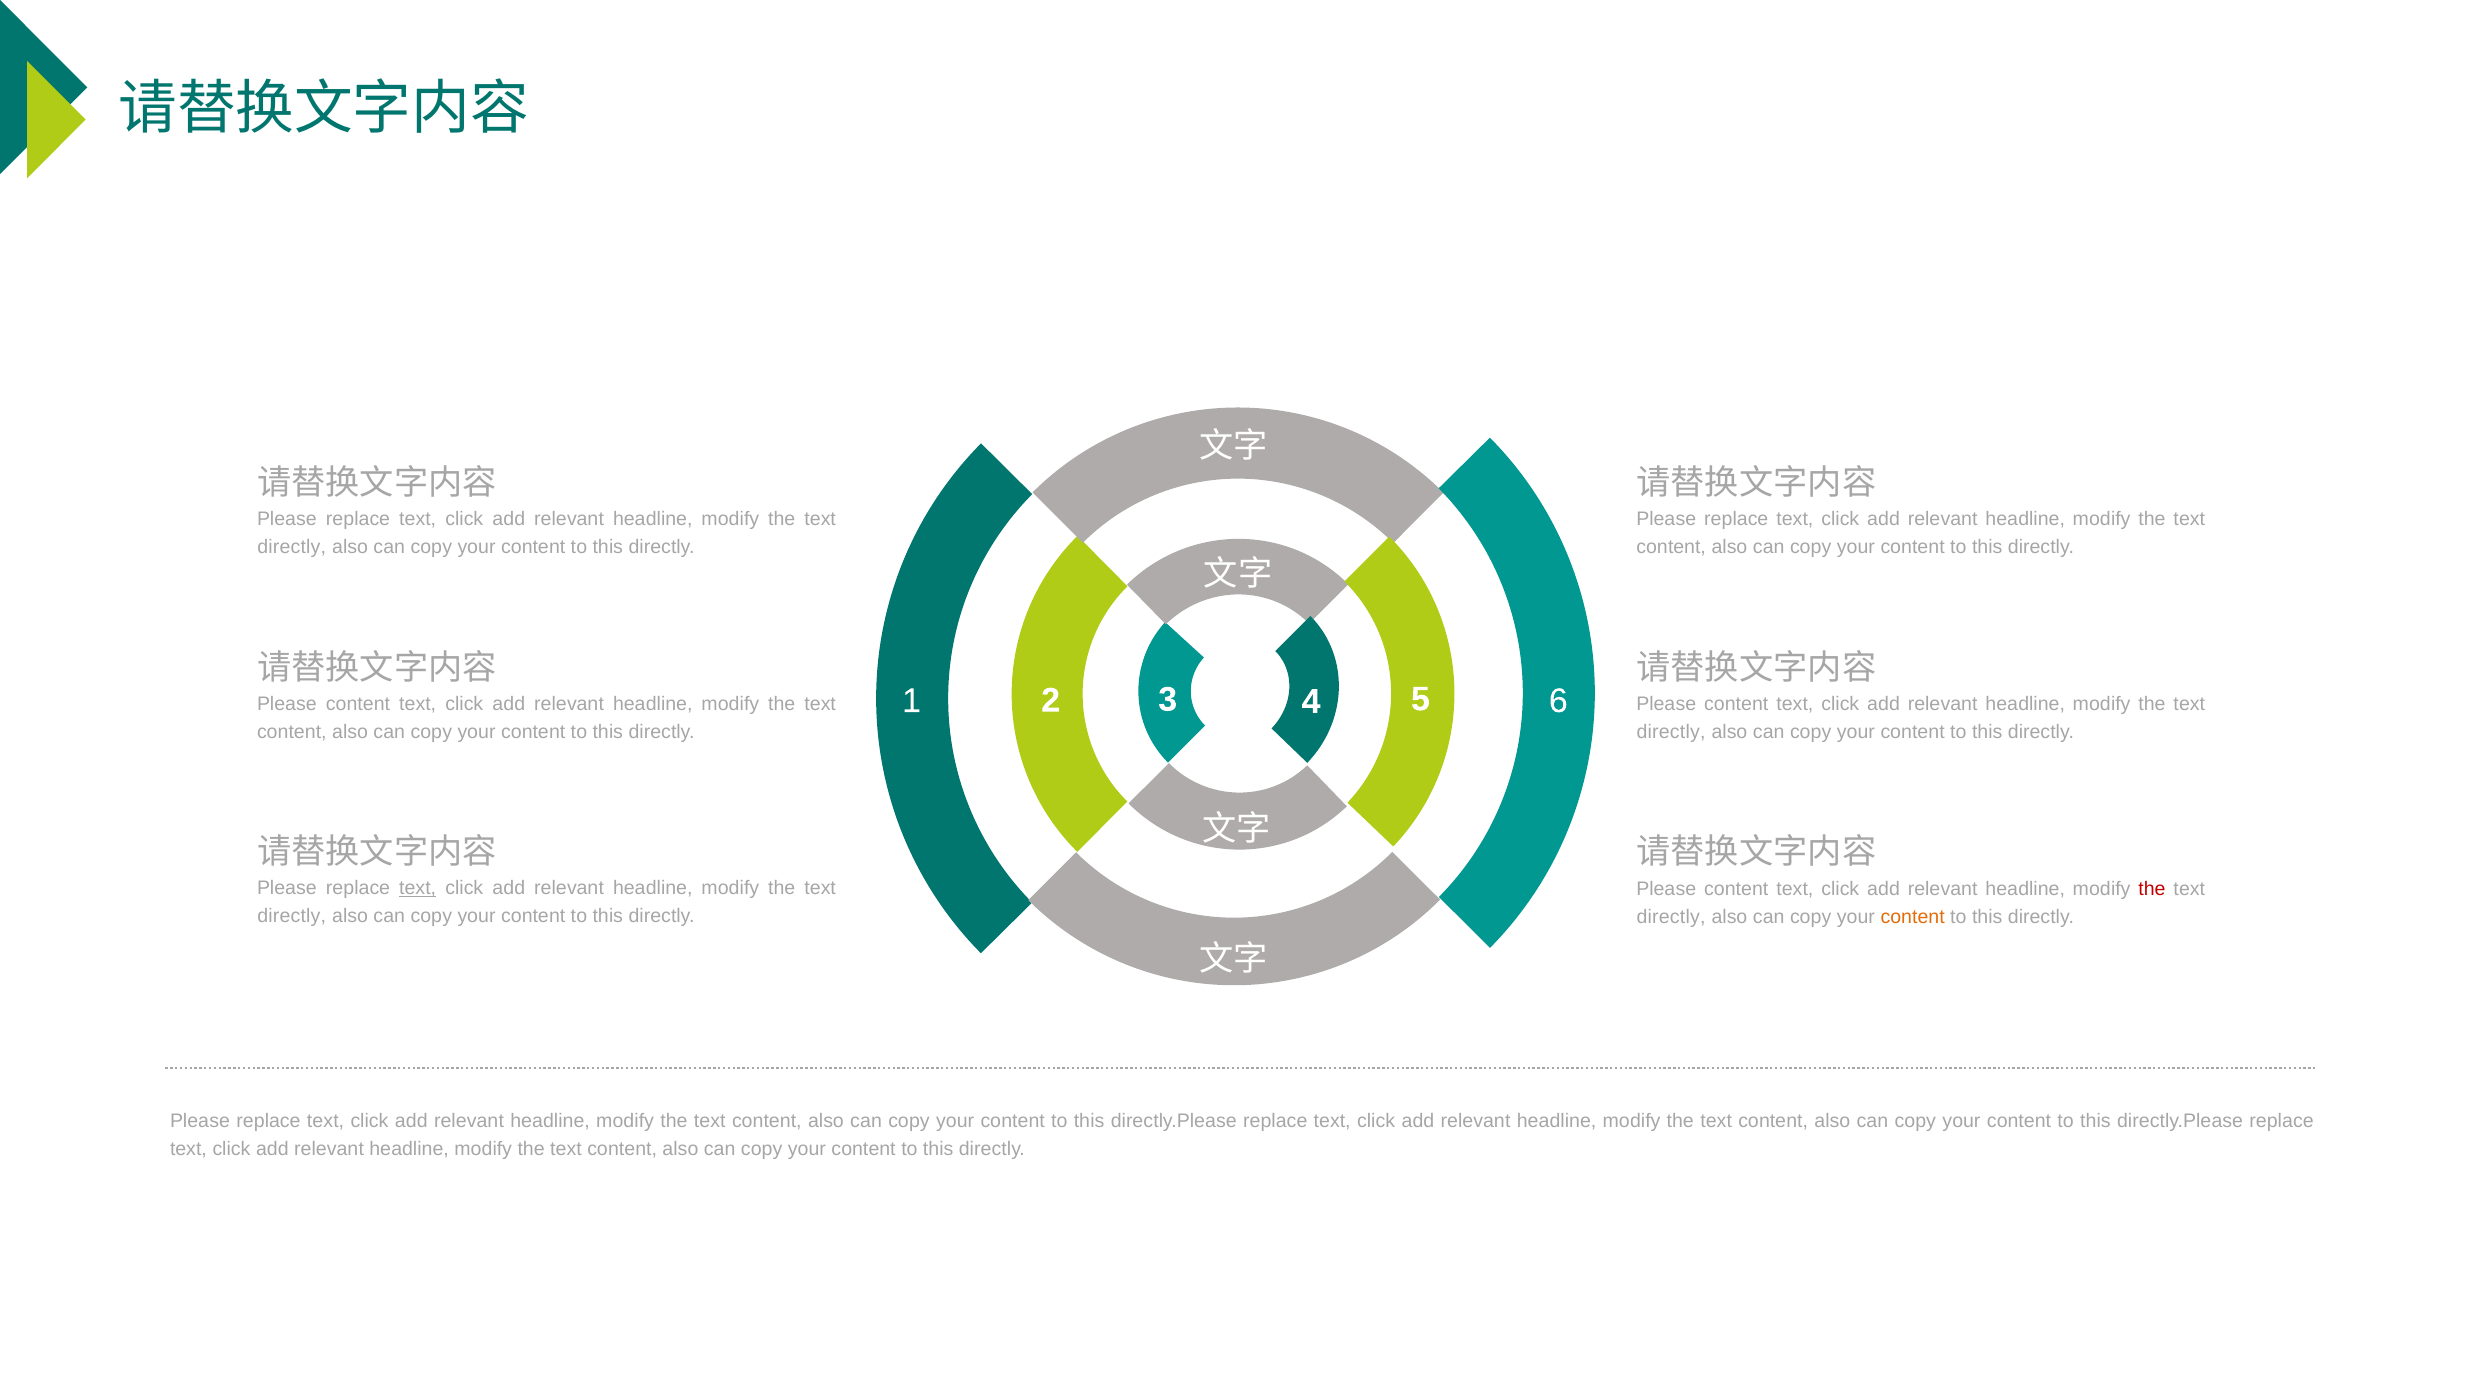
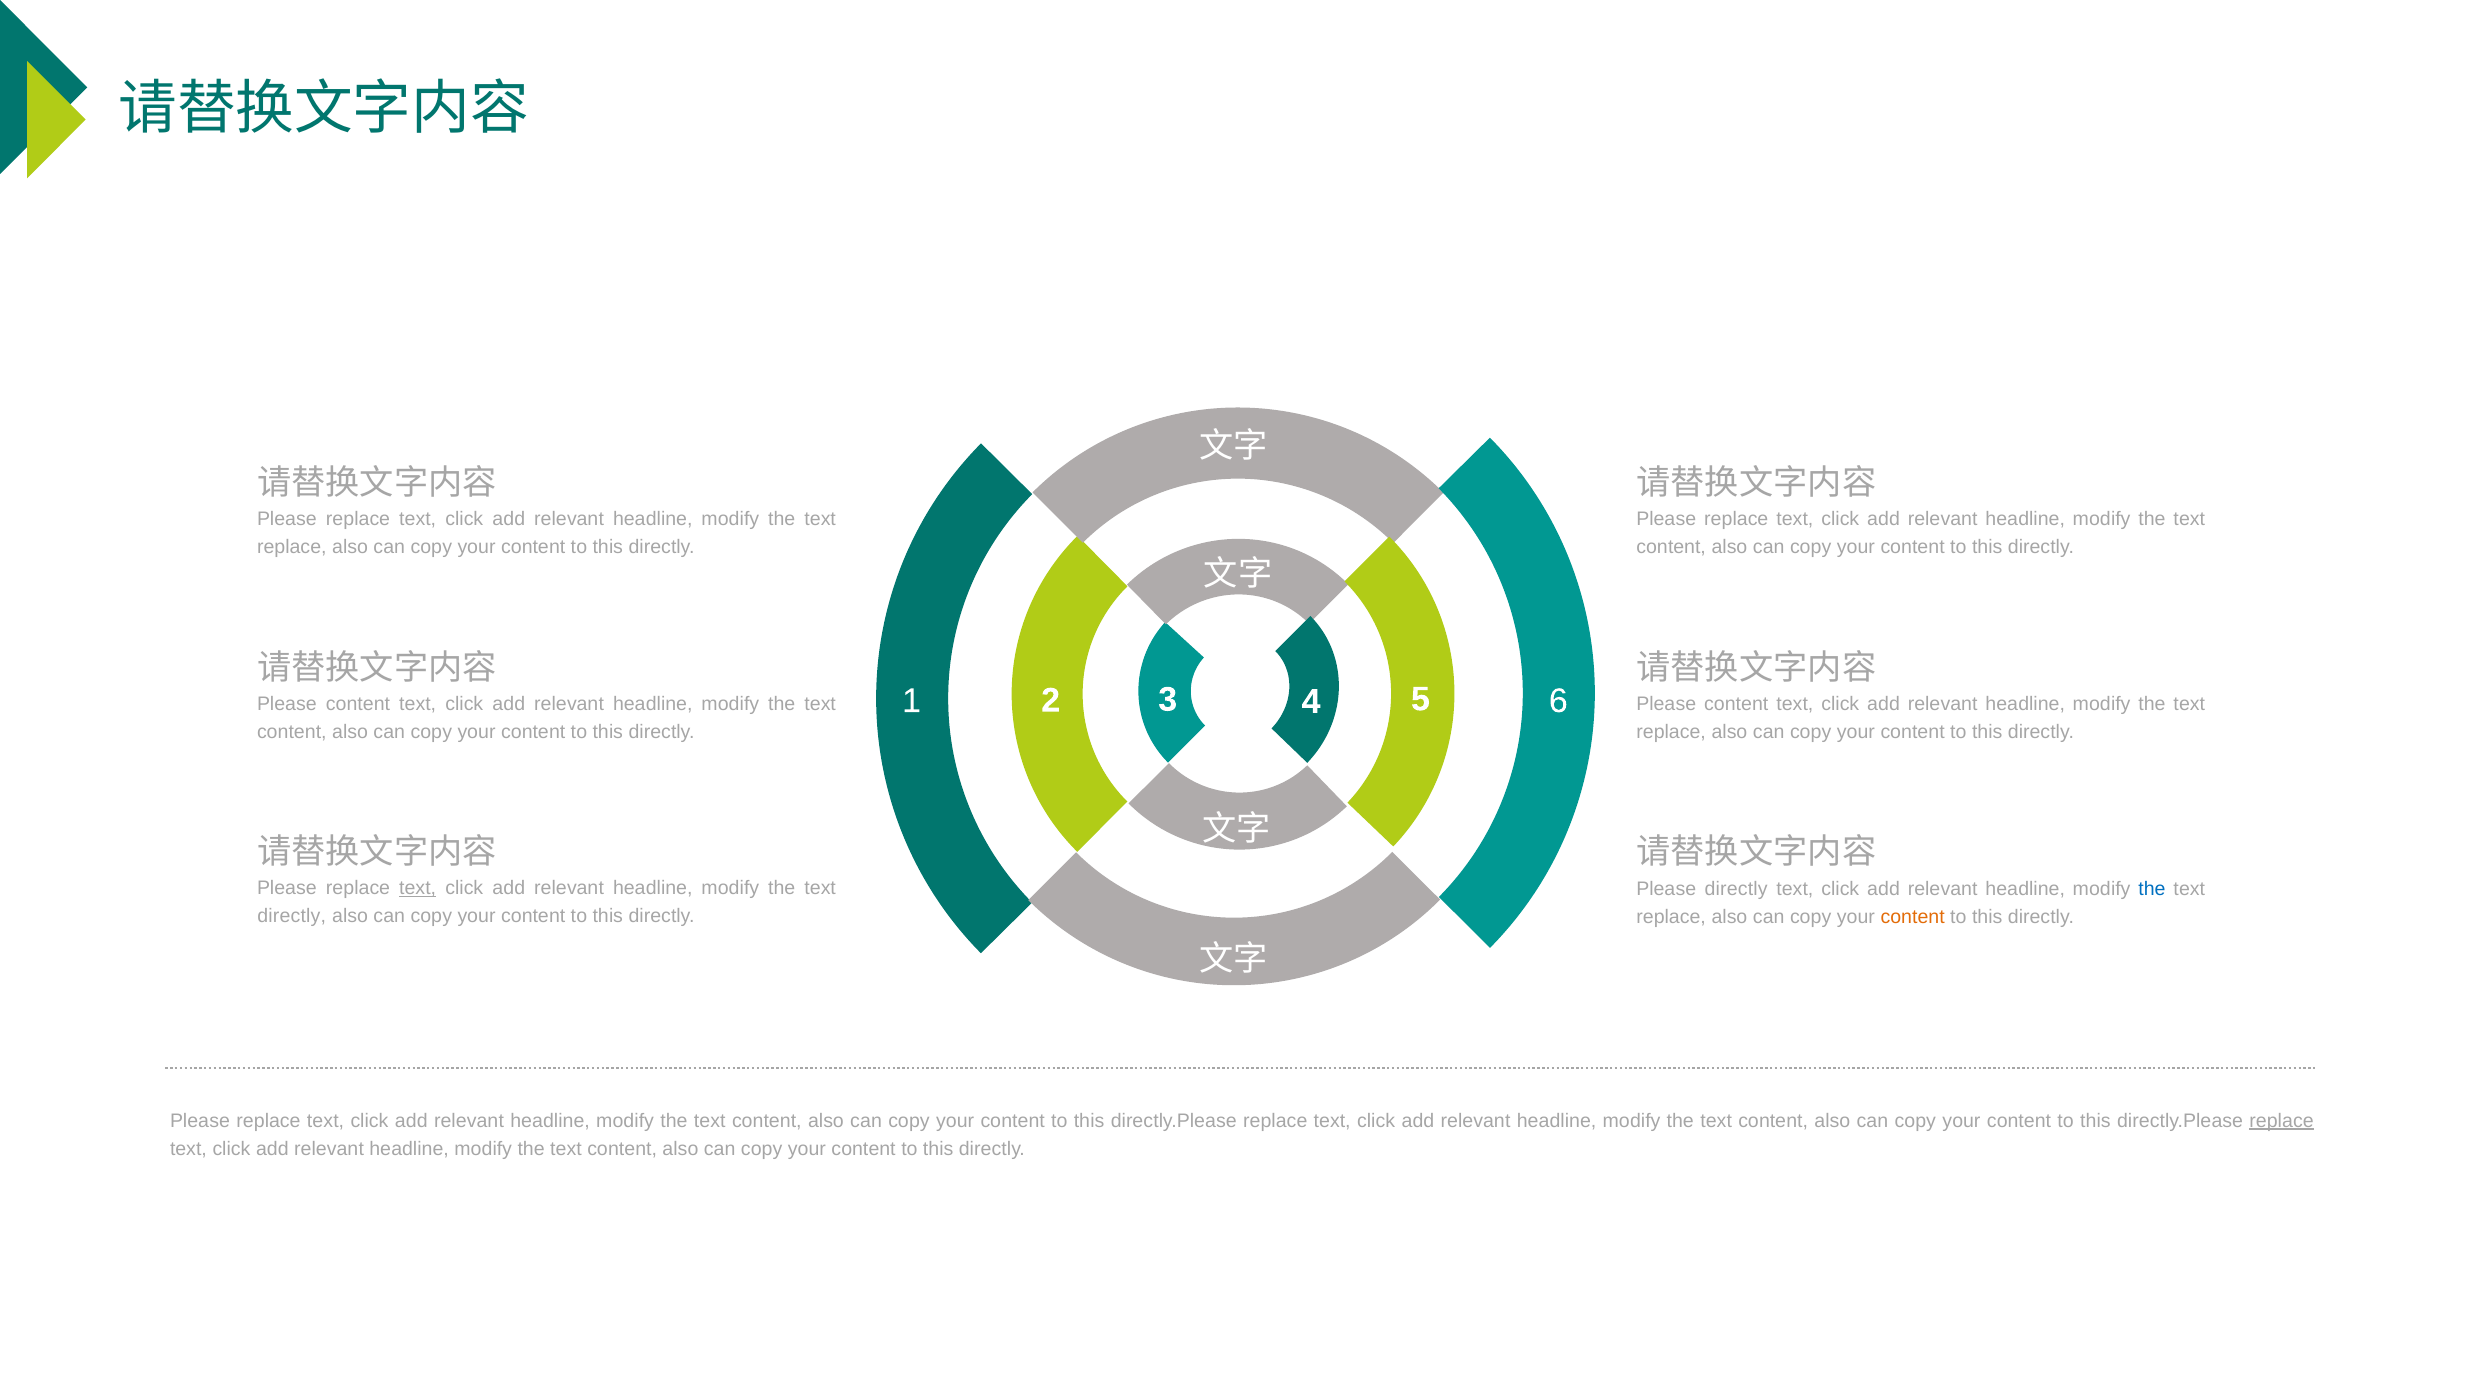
directly at (292, 547): directly -> replace
directly at (1671, 732): directly -> replace
content at (1736, 888): content -> directly
the at (2152, 888) colour: red -> blue
directly at (1671, 916): directly -> replace
replace at (2282, 1120) underline: none -> present
